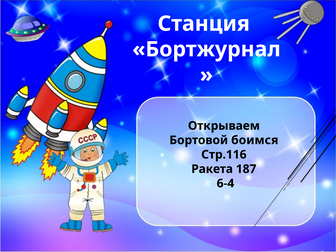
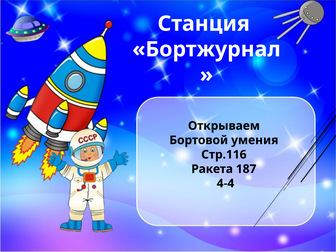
боимся: боимся -> умения
6-4: 6-4 -> 4-4
